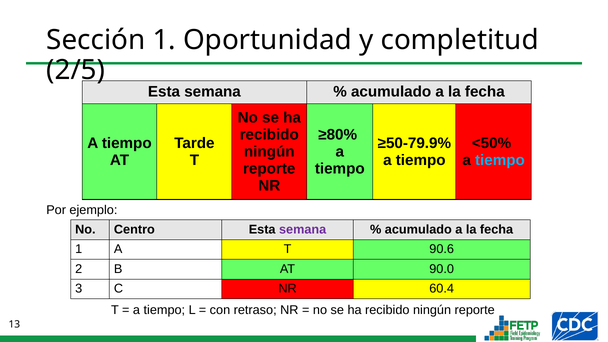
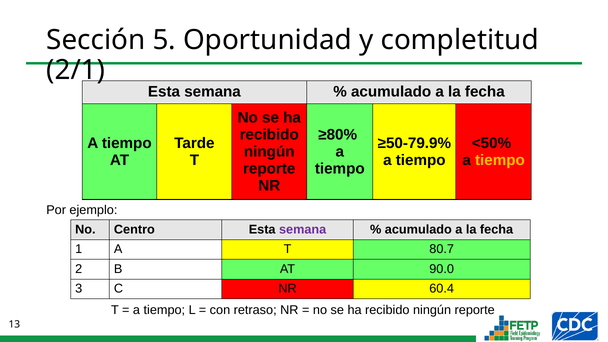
Sección 1: 1 -> 5
2/5: 2/5 -> 2/1
tiempo at (500, 160) colour: light blue -> yellow
90.6: 90.6 -> 80.7
